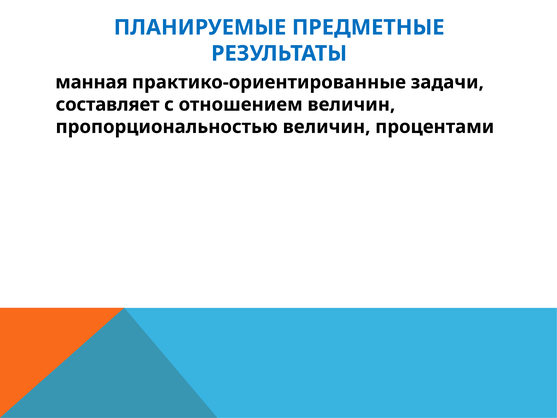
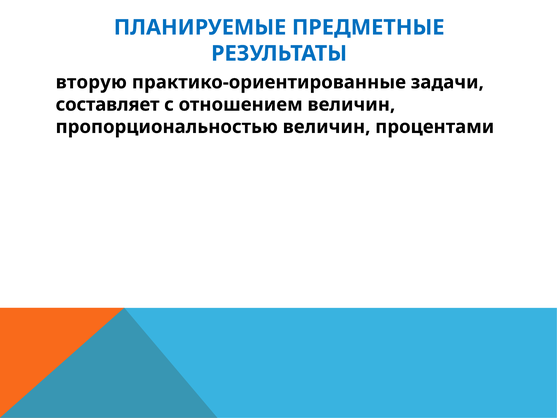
манная: манная -> вторую
